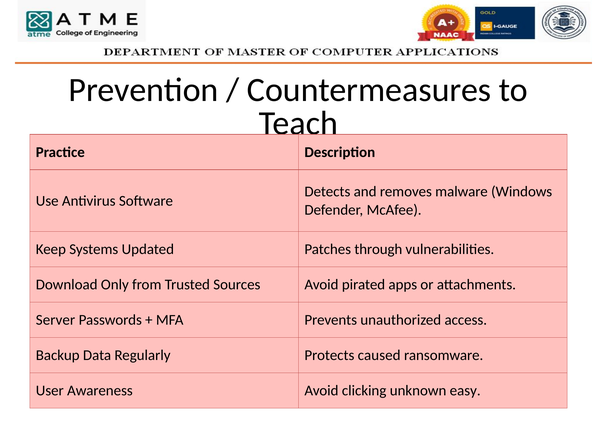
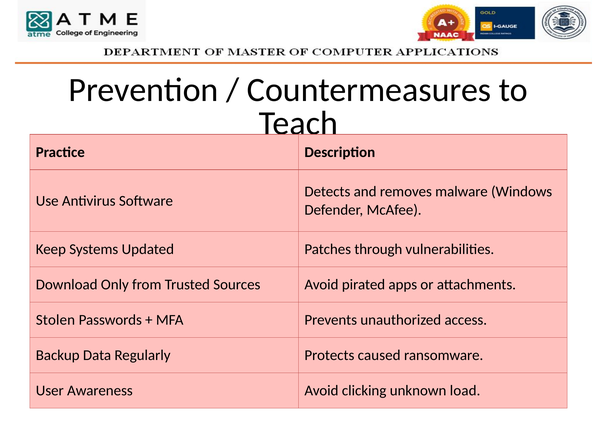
Server: Server -> Stolen
easy: easy -> load
